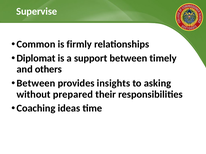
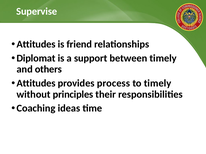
Common at (36, 44): Common -> Attitudes
firmly: firmly -> friend
Between at (36, 83): Between -> Attitudes
insights: insights -> process
to asking: asking -> timely
prepared: prepared -> principles
